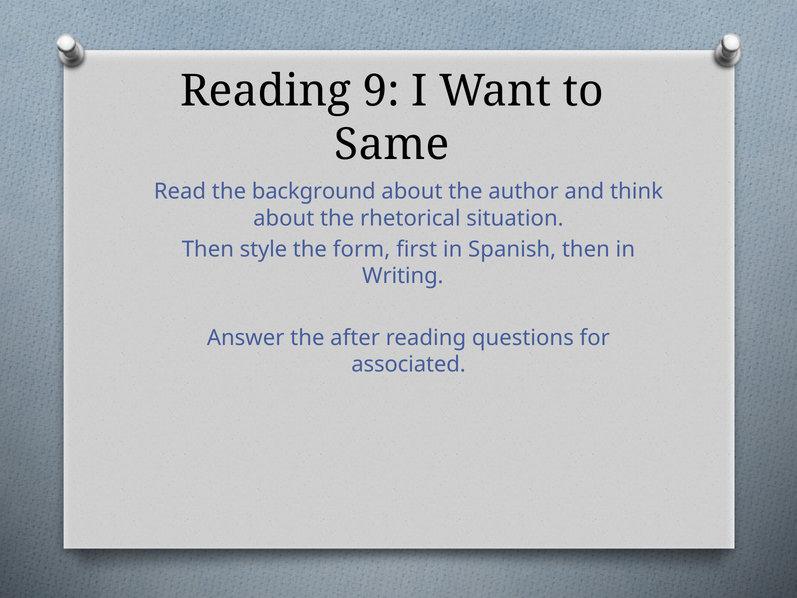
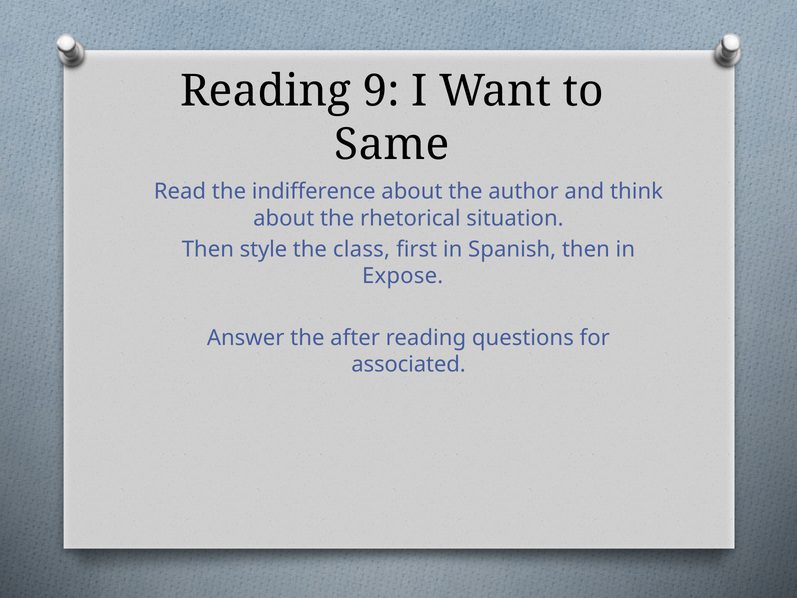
background: background -> indifference
form: form -> class
Writing: Writing -> Expose
